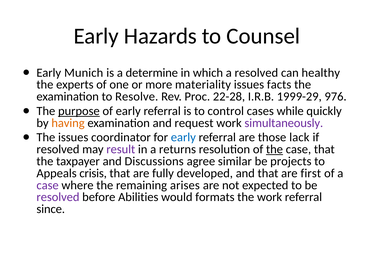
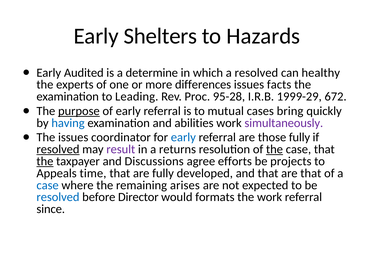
Hazards: Hazards -> Shelters
Counsel: Counsel -> Hazards
Munich: Munich -> Audited
materiality: materiality -> differences
Resolve: Resolve -> Leading
22-28: 22-28 -> 95-28
976: 976 -> 672
control: control -> mutual
while: while -> bring
having colour: orange -> blue
request: request -> abilities
those lack: lack -> fully
resolved at (58, 150) underline: none -> present
the at (45, 162) underline: none -> present
similar: similar -> efforts
crisis: crisis -> time
are first: first -> that
case at (48, 185) colour: purple -> blue
resolved at (58, 197) colour: purple -> blue
Abilities: Abilities -> Director
